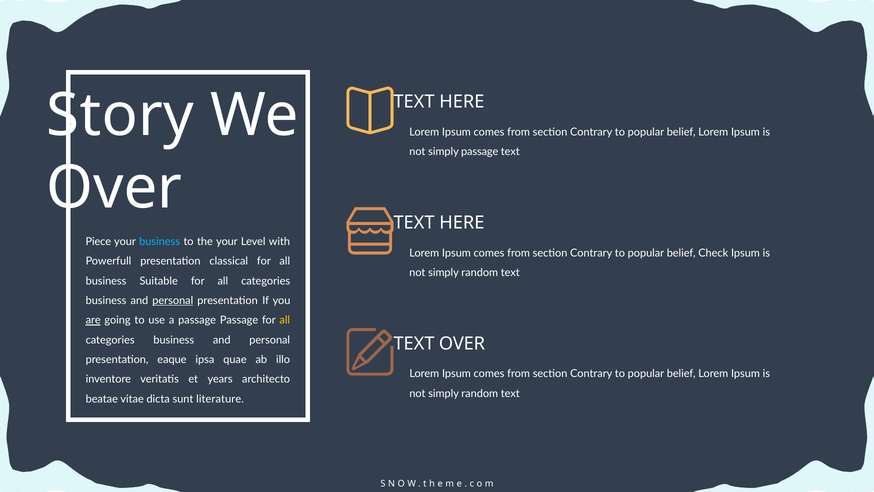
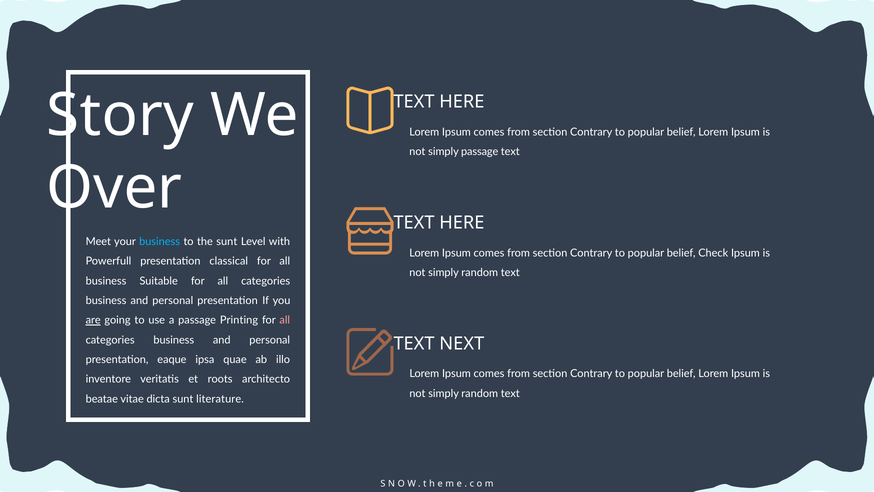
Piece: Piece -> Meet
the your: your -> sunt
personal at (173, 300) underline: present -> none
passage Passage: Passage -> Printing
all at (285, 320) colour: yellow -> pink
TEXT OVER: OVER -> NEXT
years: years -> roots
